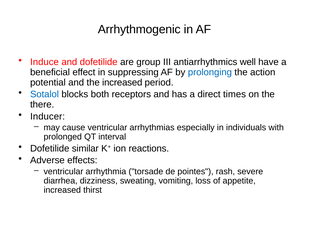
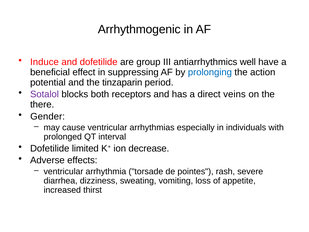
the increased: increased -> tinzaparin
Sotalol colour: blue -> purple
times: times -> veins
Inducer: Inducer -> Gender
similar: similar -> limited
reactions: reactions -> decrease
